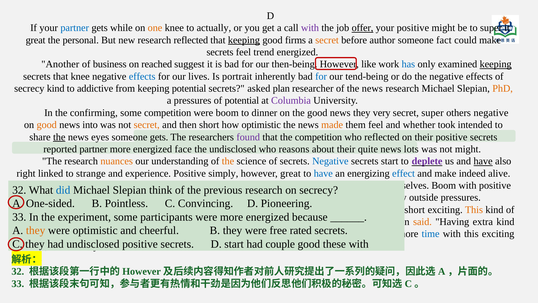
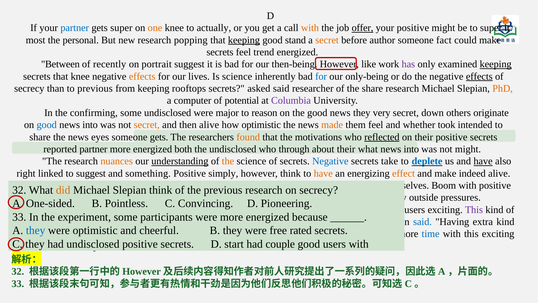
gets while: while -> super
with at (310, 28) colour: purple -> orange
great at (36, 40): great -> most
research reflected: reflected -> popping
firms: firms -> stand
Another at (60, 64): Another -> Between
business: business -> recently
reached: reached -> portrait
has colour: blue -> purple
effects at (142, 76) colour: blue -> orange
Is portrait: portrait -> science
tend-being: tend-being -> only-being
effects at (479, 76) underline: none -> present
secrecy kind: kind -> than
to addictive: addictive -> previous
keeping potential: potential -> rooftops
asked plan: plan -> said
of the news: news -> share
a pressures: pressures -> computer
some competition: competition -> undisclosed
were boom: boom -> major
dinner: dinner -> reason
secret super: super -> down
others negative: negative -> originate
good at (47, 125) colour: orange -> blue
then short: short -> alive
the at (59, 137) underline: present -> none
found colour: purple -> orange
the competition: competition -> motivations
reflected at (382, 137) underline: none -> present
energized face: face -> both
who reasons: reasons -> through
their quite: quite -> what
lots at (411, 149): lots -> into
understanding underline: none -> present
secrets start: start -> take
deplete colour: purple -> blue
to strange: strange -> suggest
experience: experience -> something
however great: great -> think
have at (323, 173) colour: blue -> orange
effect colour: blue -> orange
did colour: blue -> orange
short at (415, 209): short -> users
This at (474, 209) colour: orange -> purple
said at (422, 222) colour: orange -> blue
they at (36, 230) colour: orange -> blue
good these: these -> users
